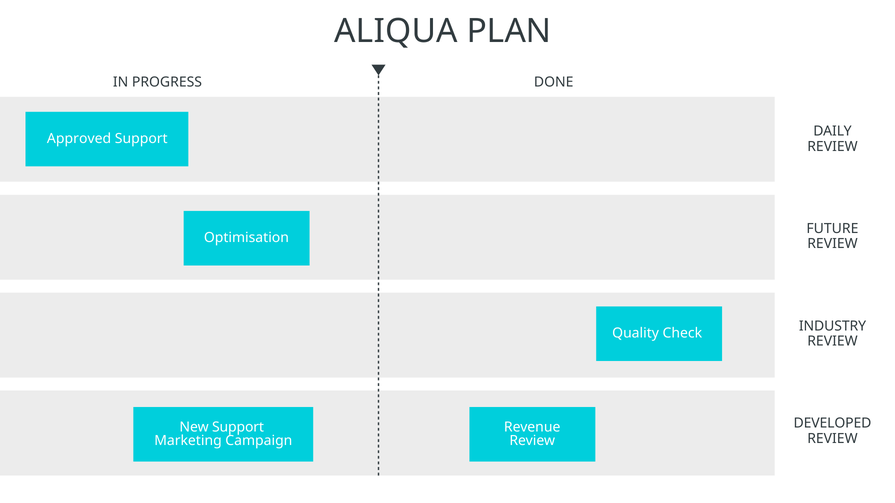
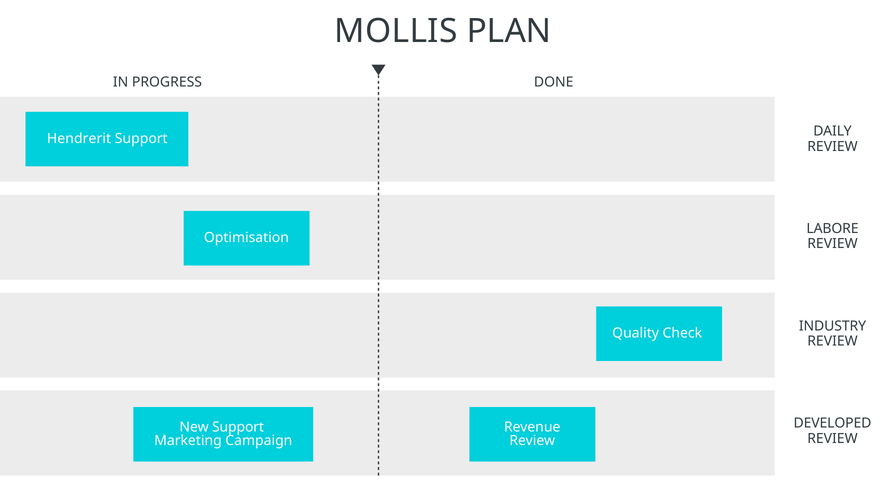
ALIQUA: ALIQUA -> MOLLIS
Approved: Approved -> Hendrerit
FUTURE: FUTURE -> LABORE
